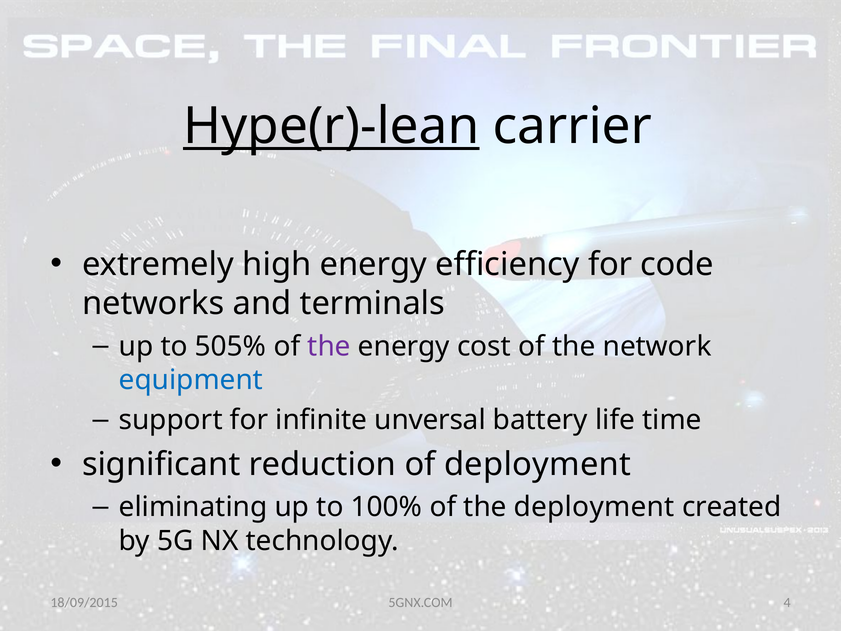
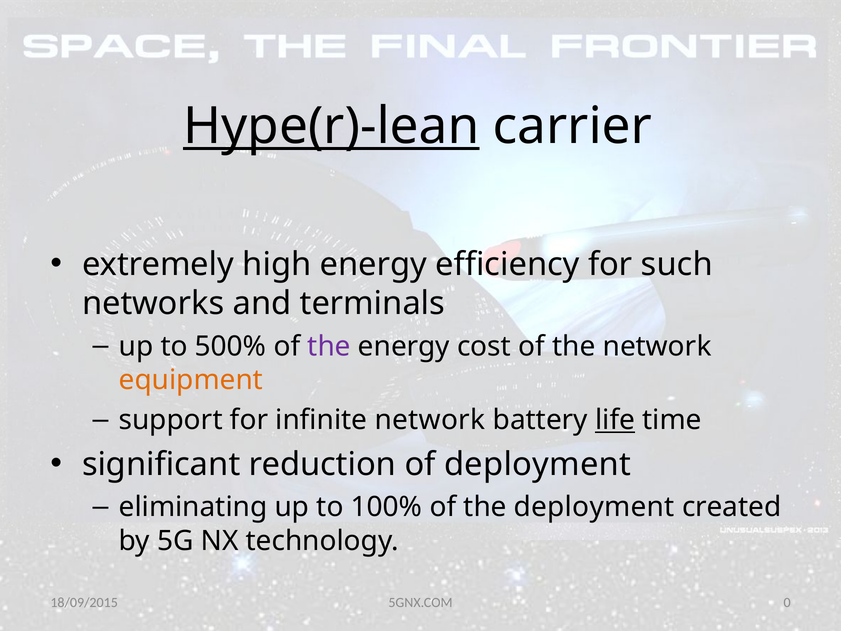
code: code -> such
505%: 505% -> 500%
equipment colour: blue -> orange
infinite unversal: unversal -> network
life underline: none -> present
4: 4 -> 0
